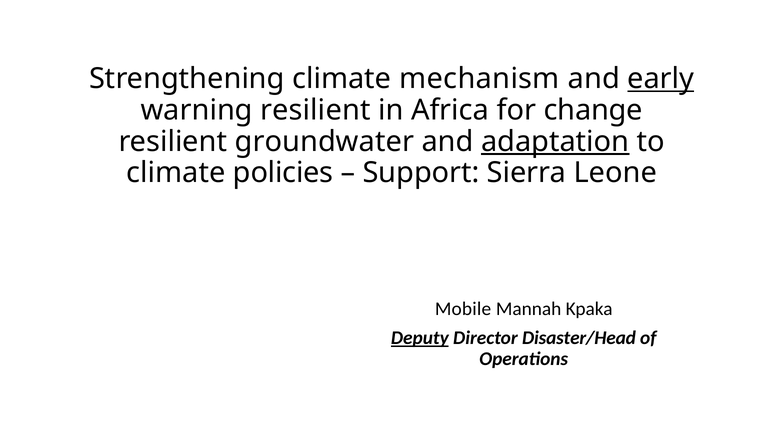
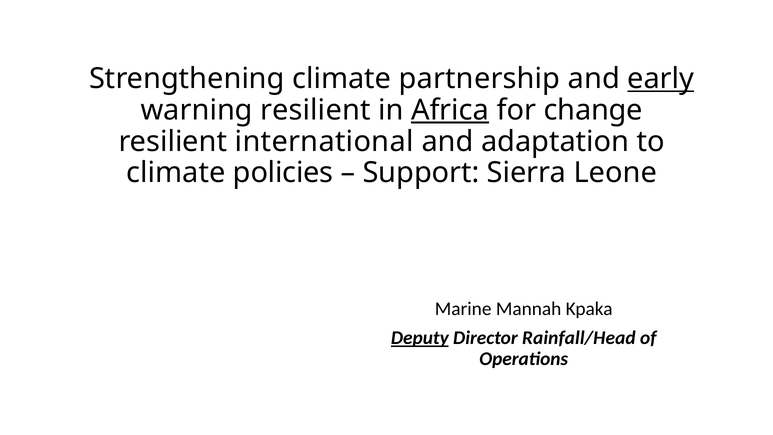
mechanism: mechanism -> partnership
Africa underline: none -> present
groundwater: groundwater -> international
adaptation underline: present -> none
Mobile: Mobile -> Marine
Disaster/Head: Disaster/Head -> Rainfall/Head
